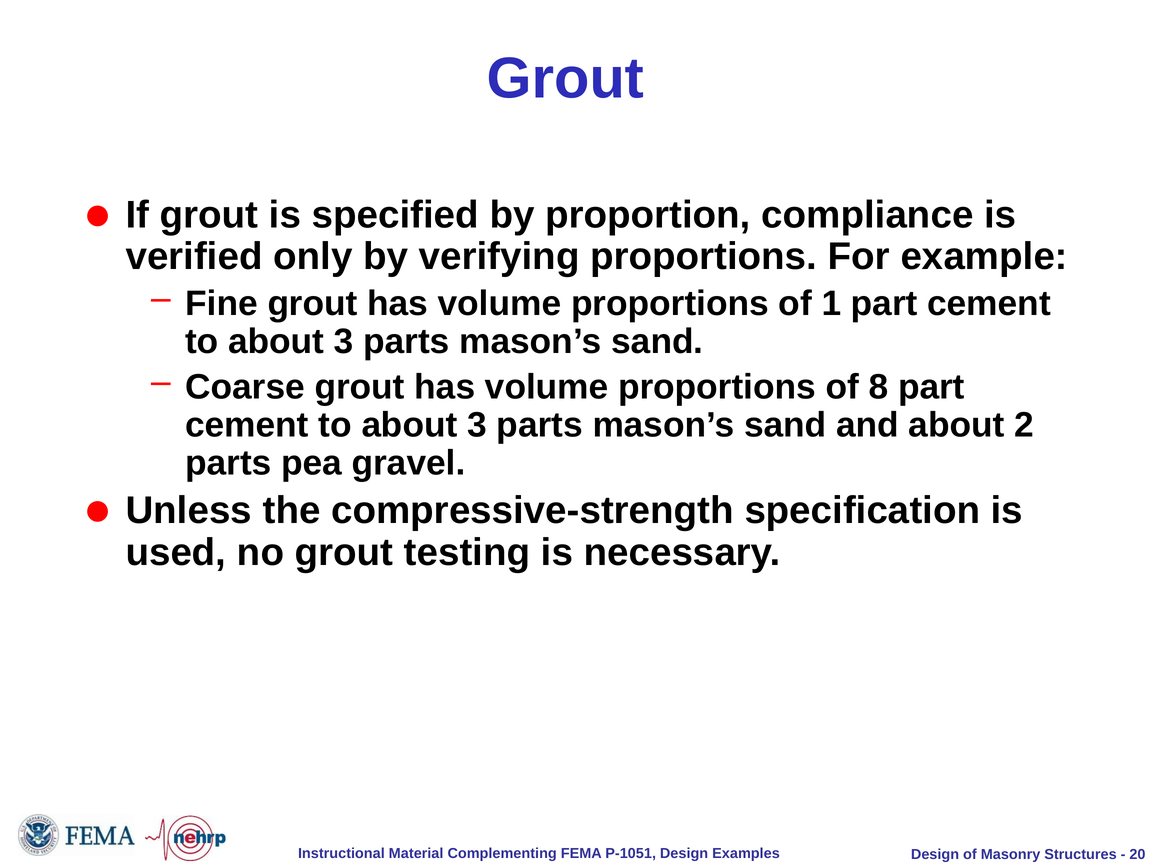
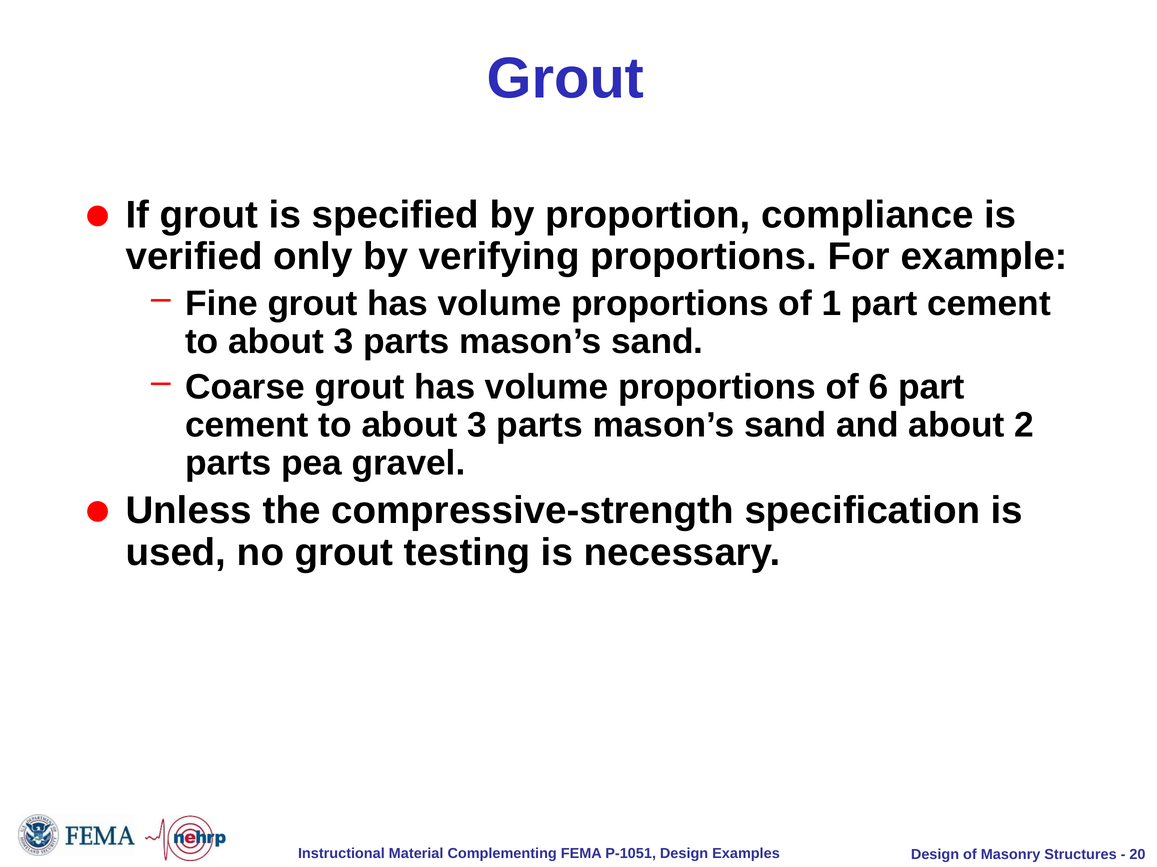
8: 8 -> 6
